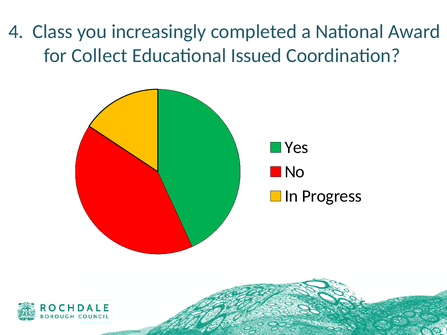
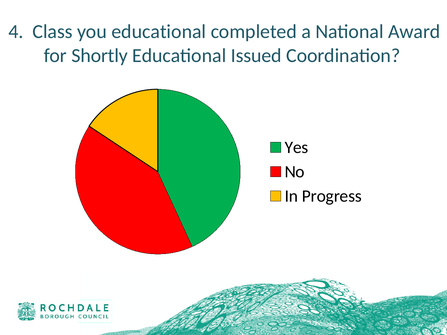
you increasingly: increasingly -> educational
Collect: Collect -> Shortly
